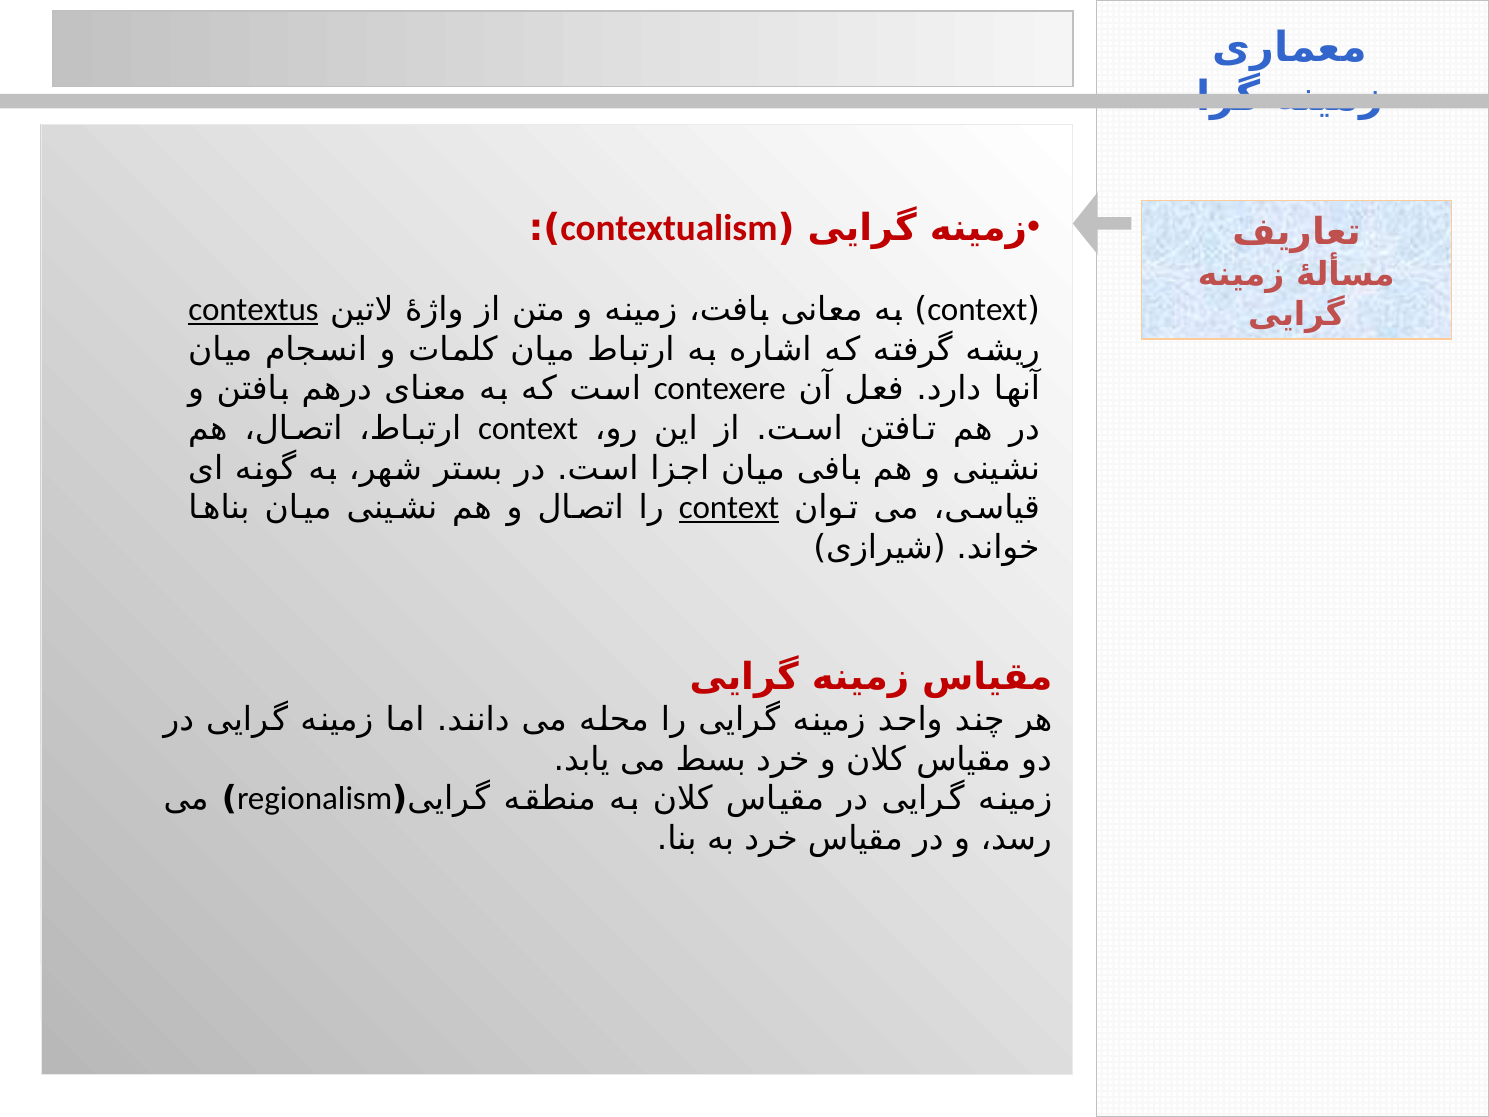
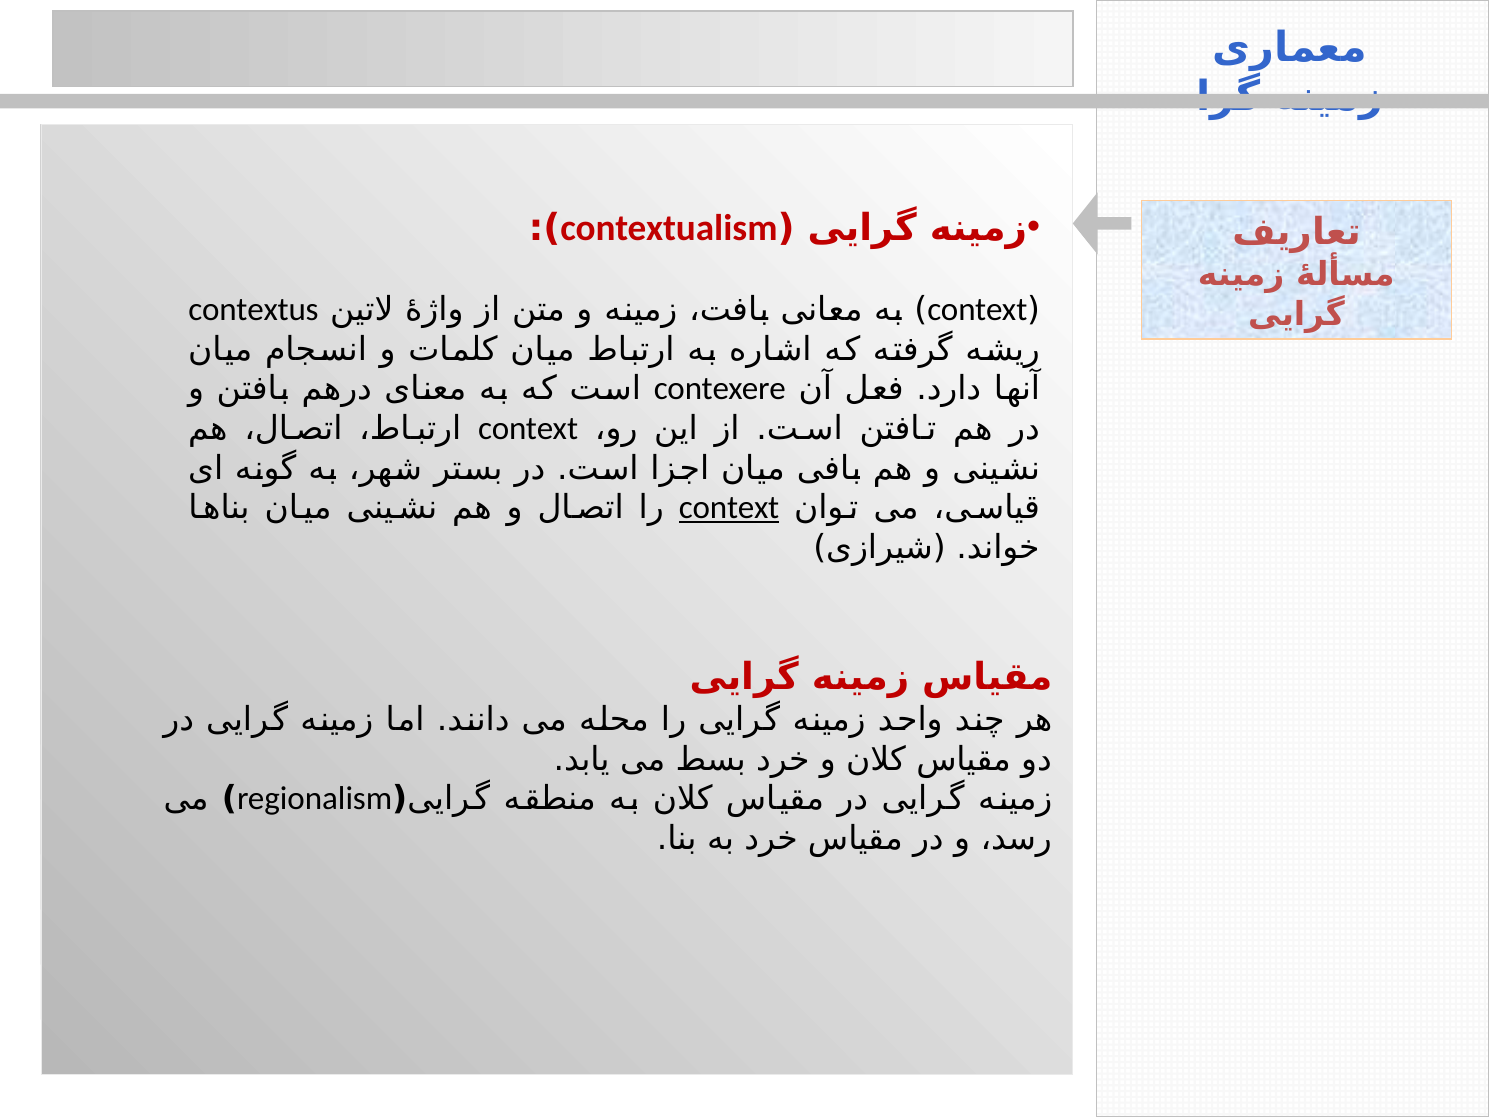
contextus underline: present -> none
